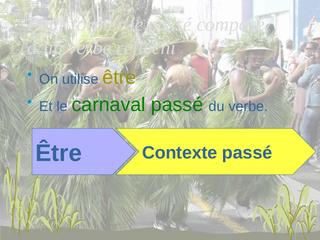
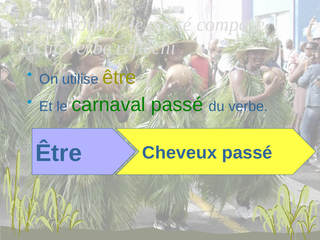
Contexte: Contexte -> Cheveux
